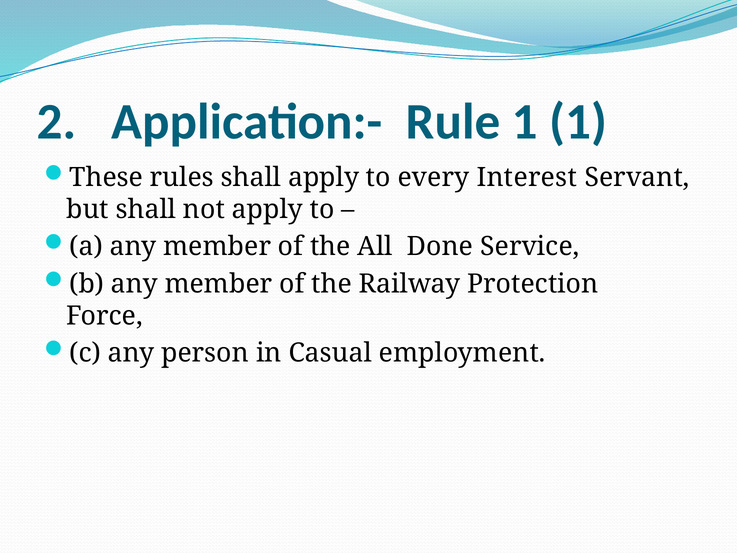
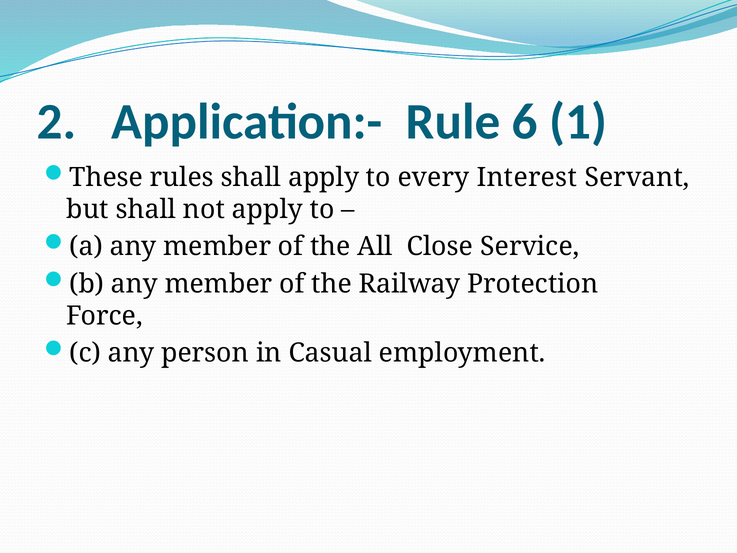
Rule 1: 1 -> 6
Done: Done -> Close
